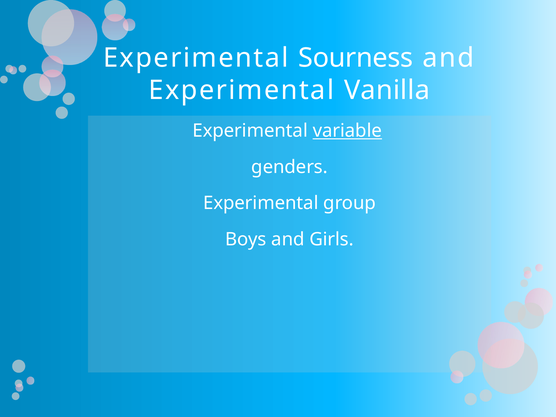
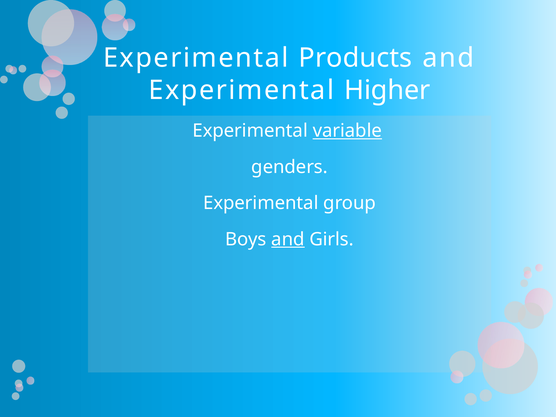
Sourness: Sourness -> Products
Vanilla: Vanilla -> Higher
and at (288, 239) underline: none -> present
